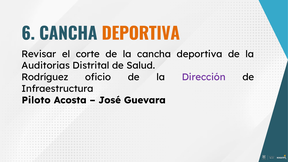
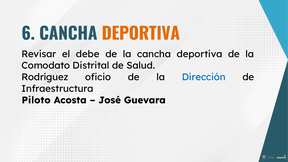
corte: corte -> debe
Auditorias: Auditorias -> Comodato
Dirección colour: purple -> blue
